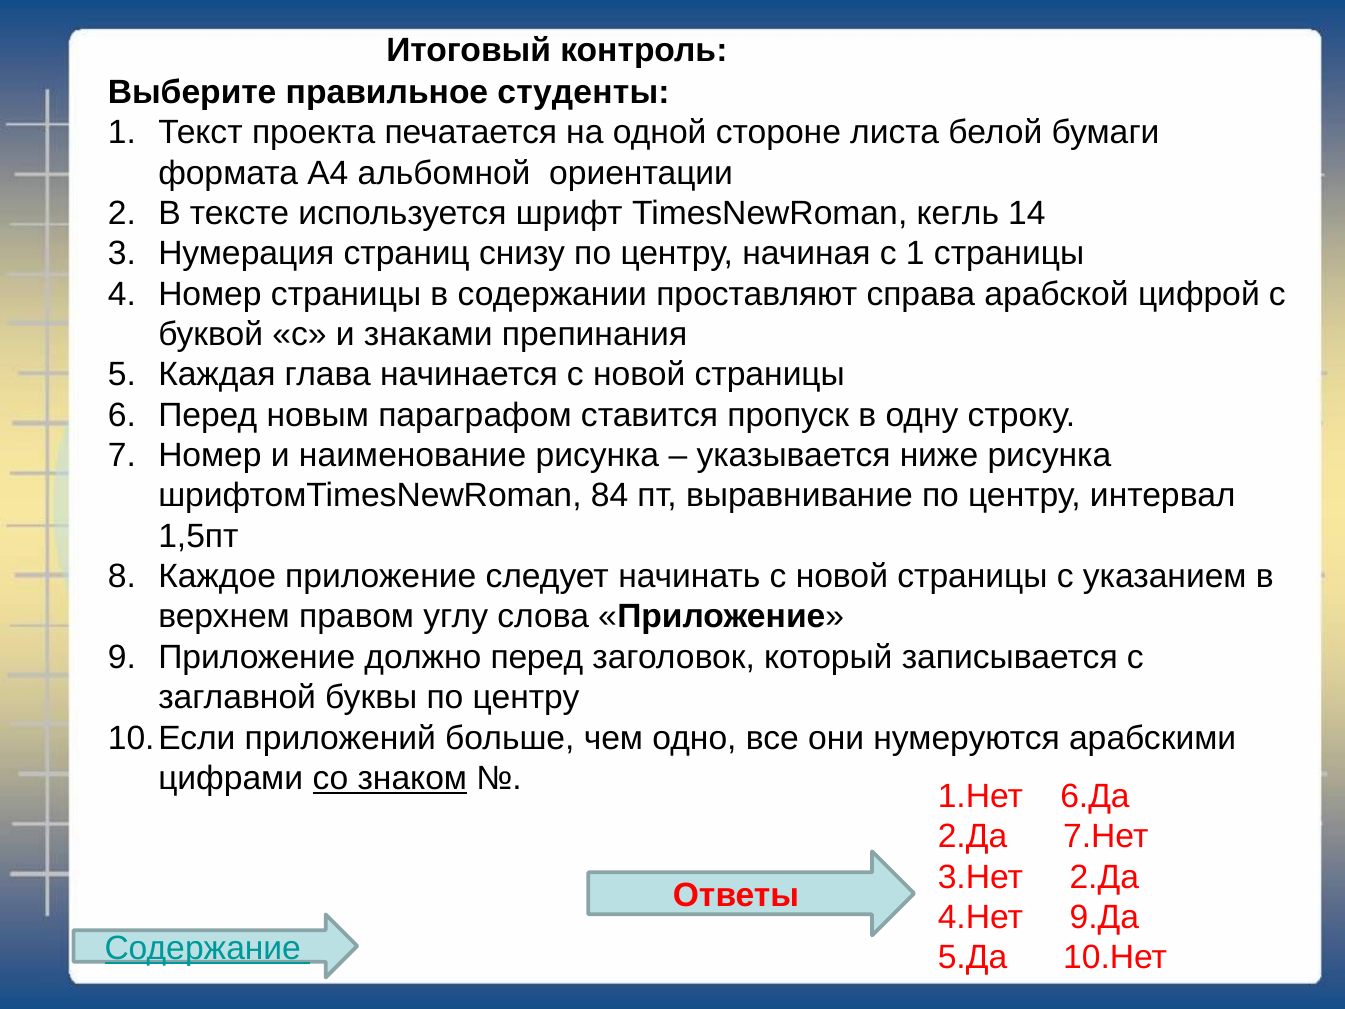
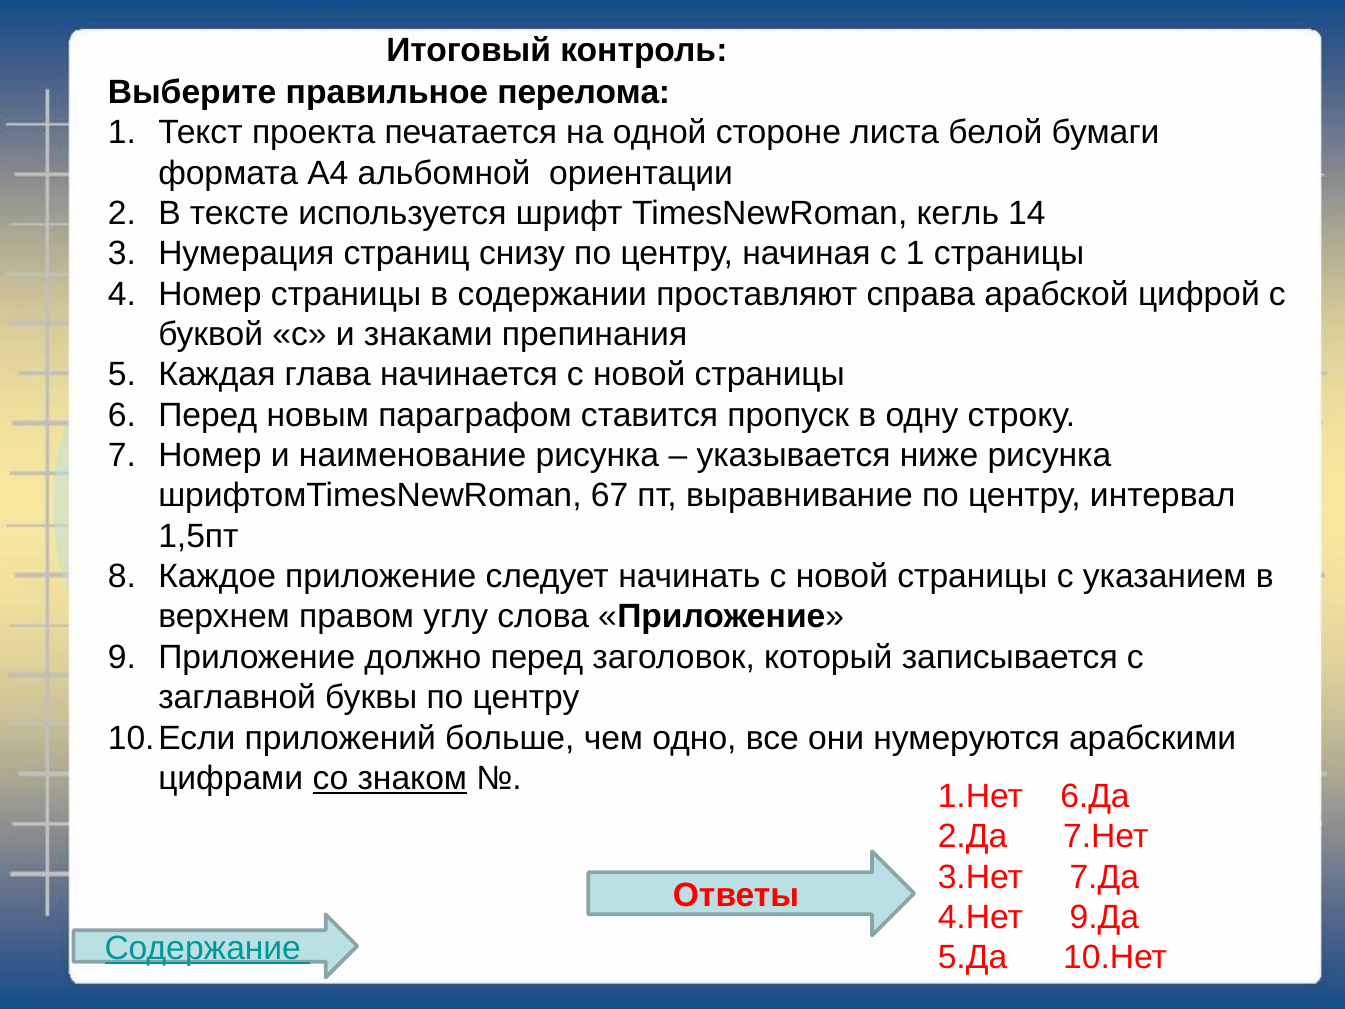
студенты: студенты -> перелома
84: 84 -> 67
3.Нет 2.Да: 2.Да -> 7.Да
